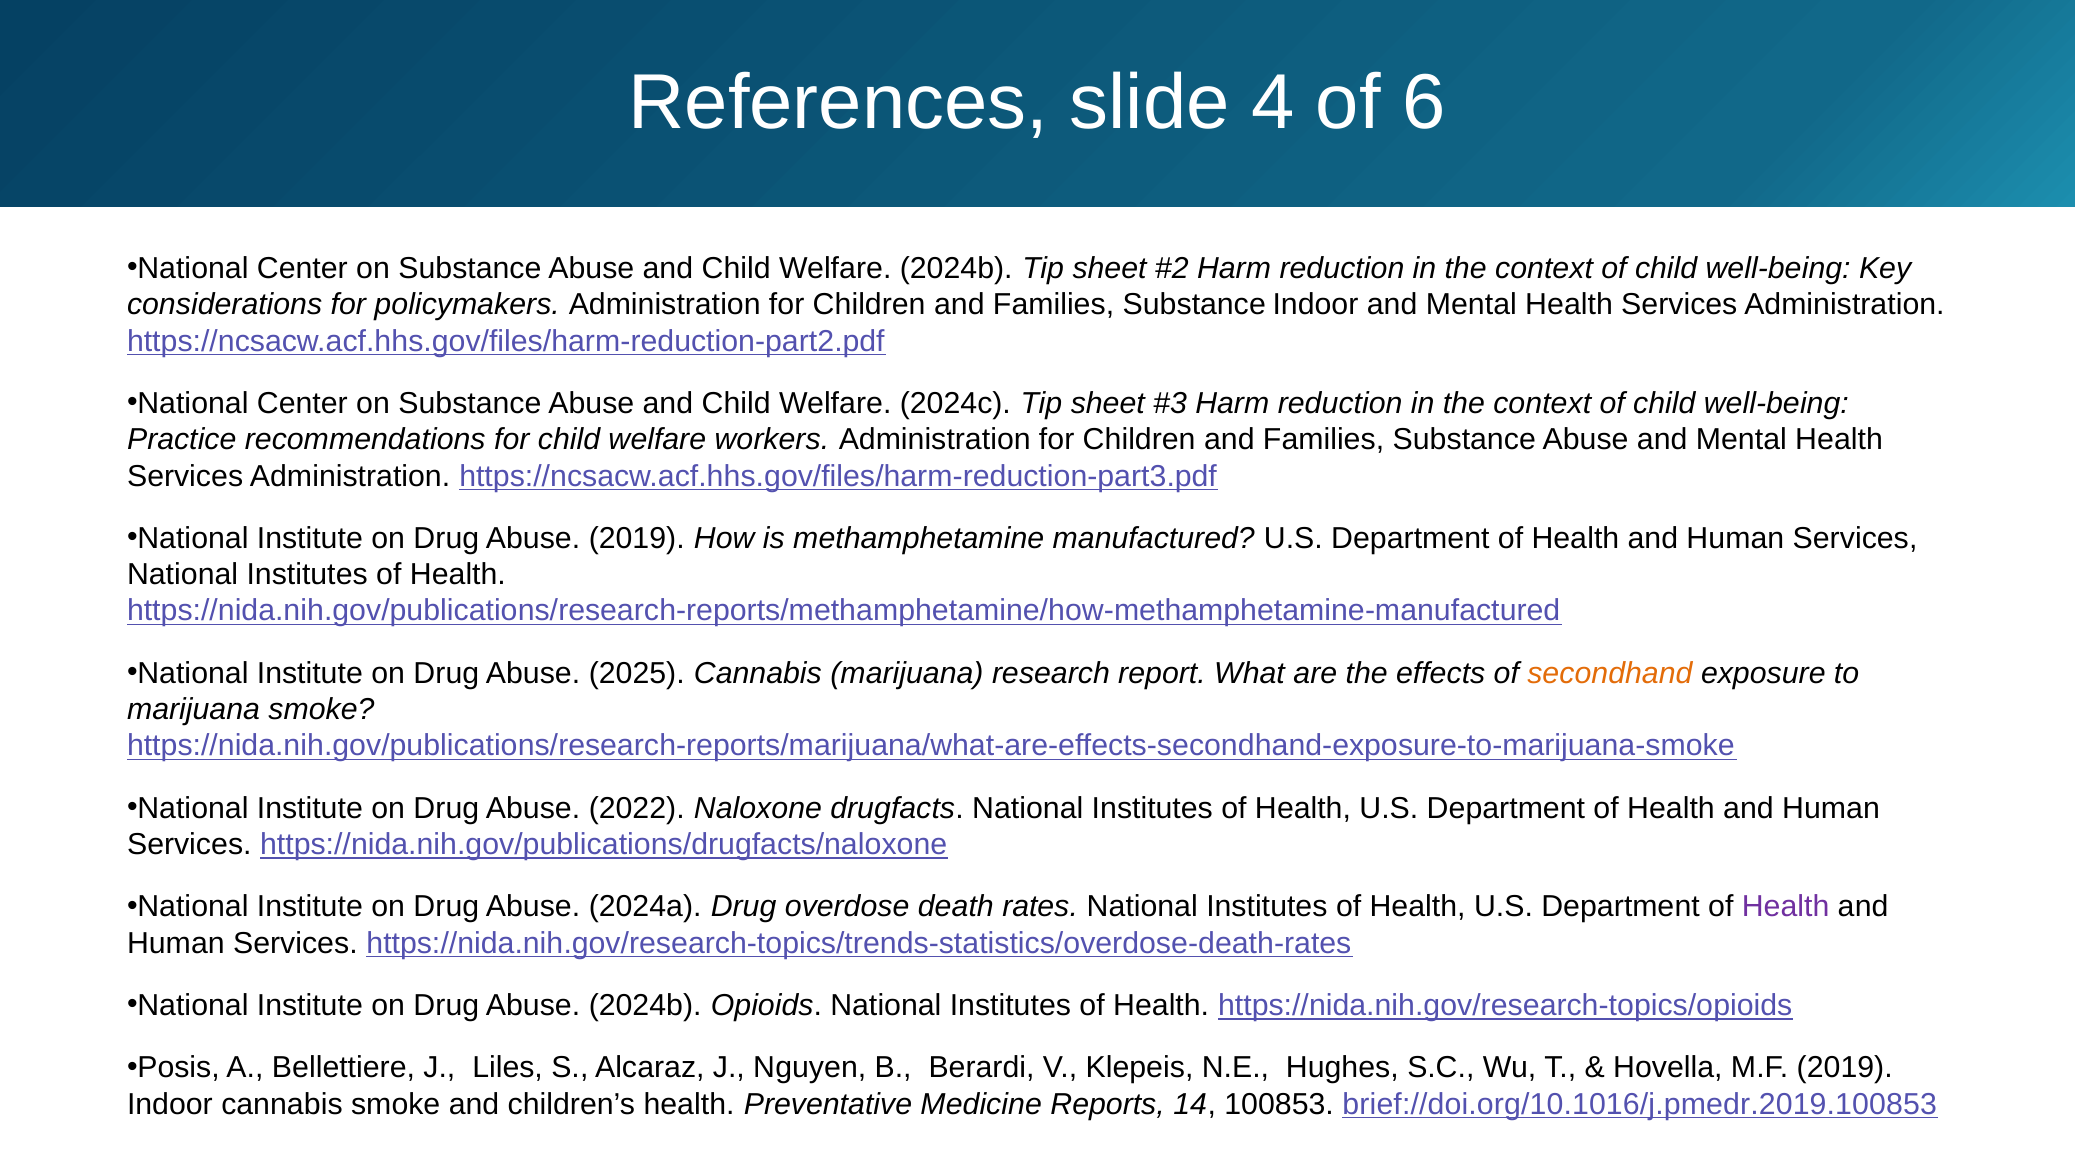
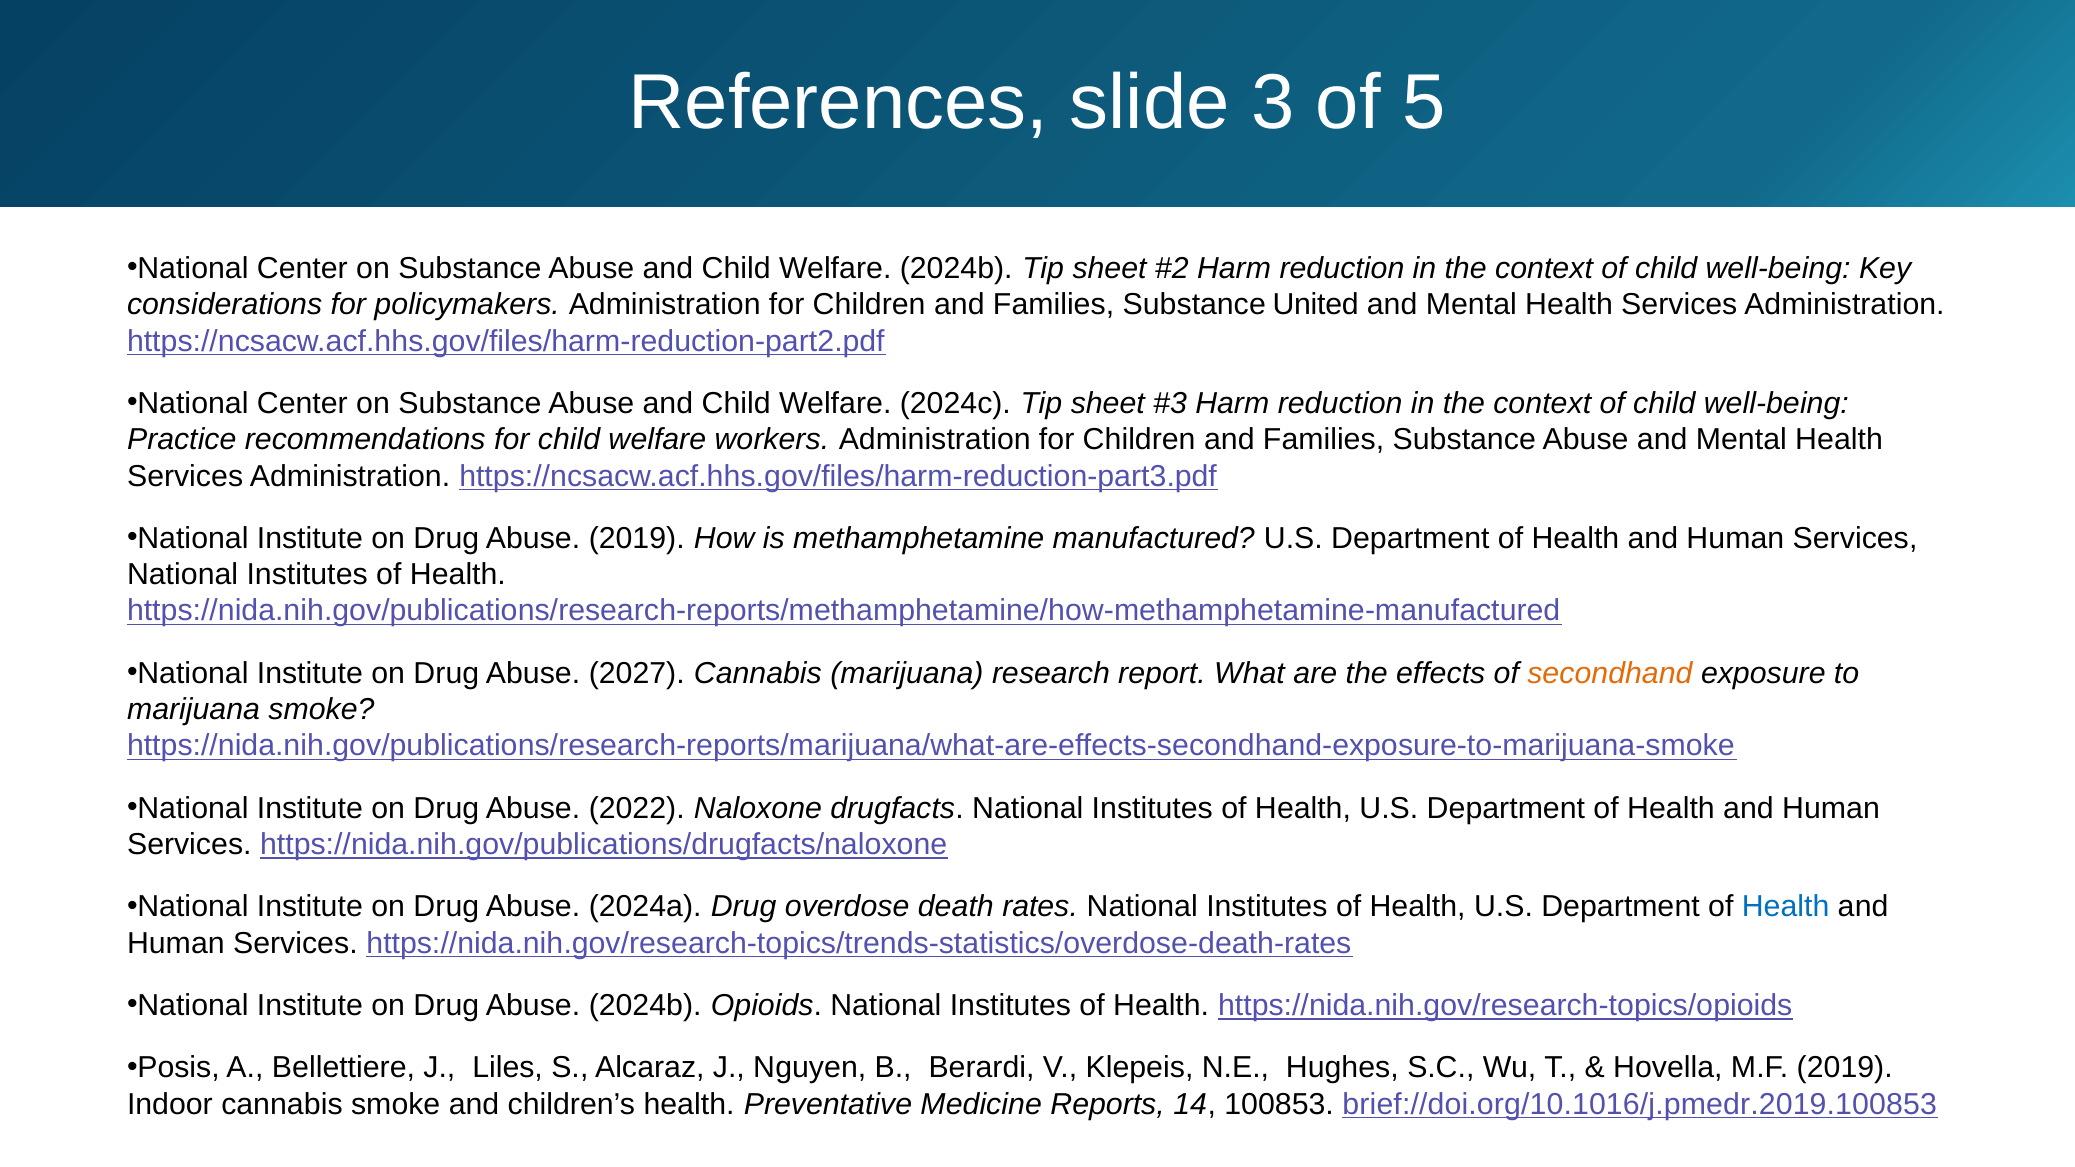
4: 4 -> 3
6: 6 -> 5
Substance Indoor: Indoor -> United
2025: 2025 -> 2027
Health at (1786, 907) colour: purple -> blue
